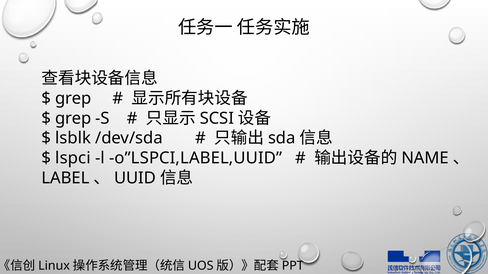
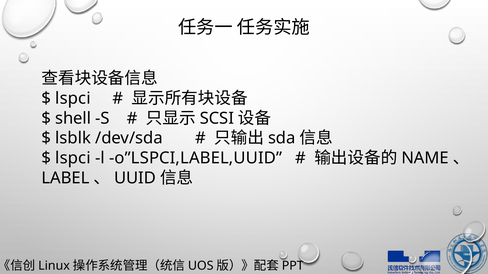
grep at (73, 99): grep -> lspci
grep at (73, 118): grep -> shell
